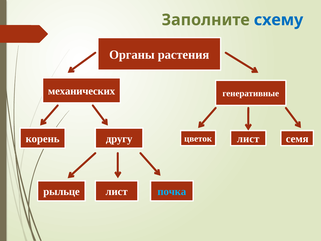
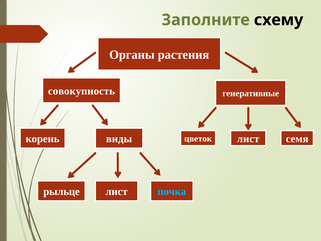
схему colour: blue -> black
механических: механических -> совокупность
другу: другу -> виды
